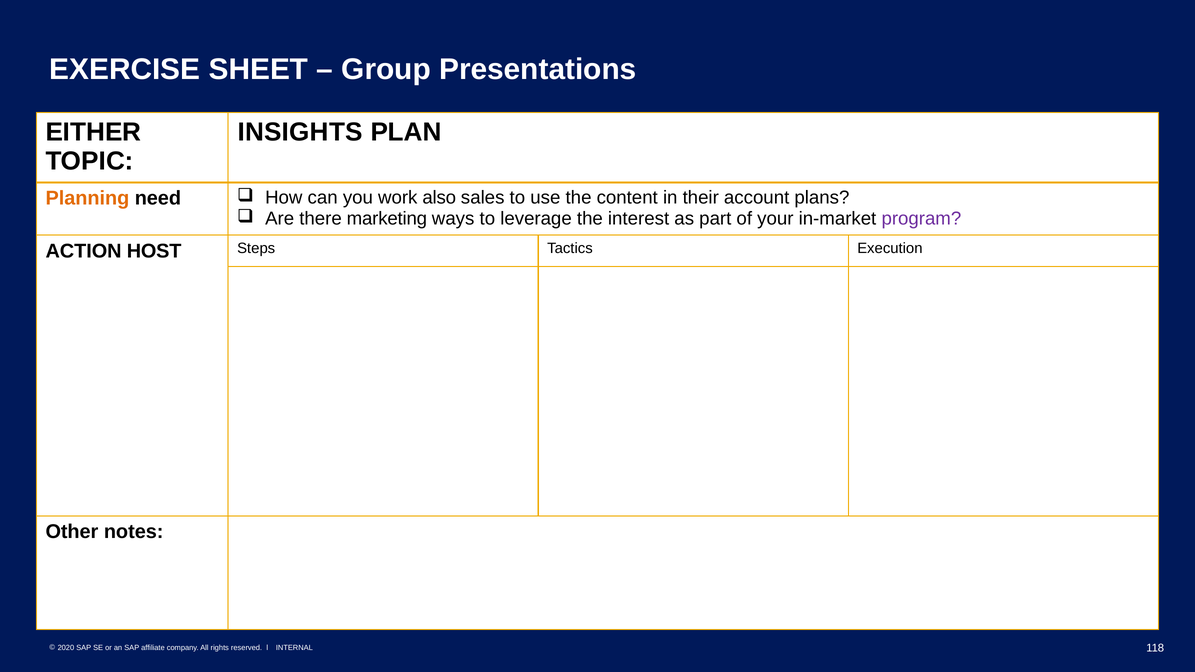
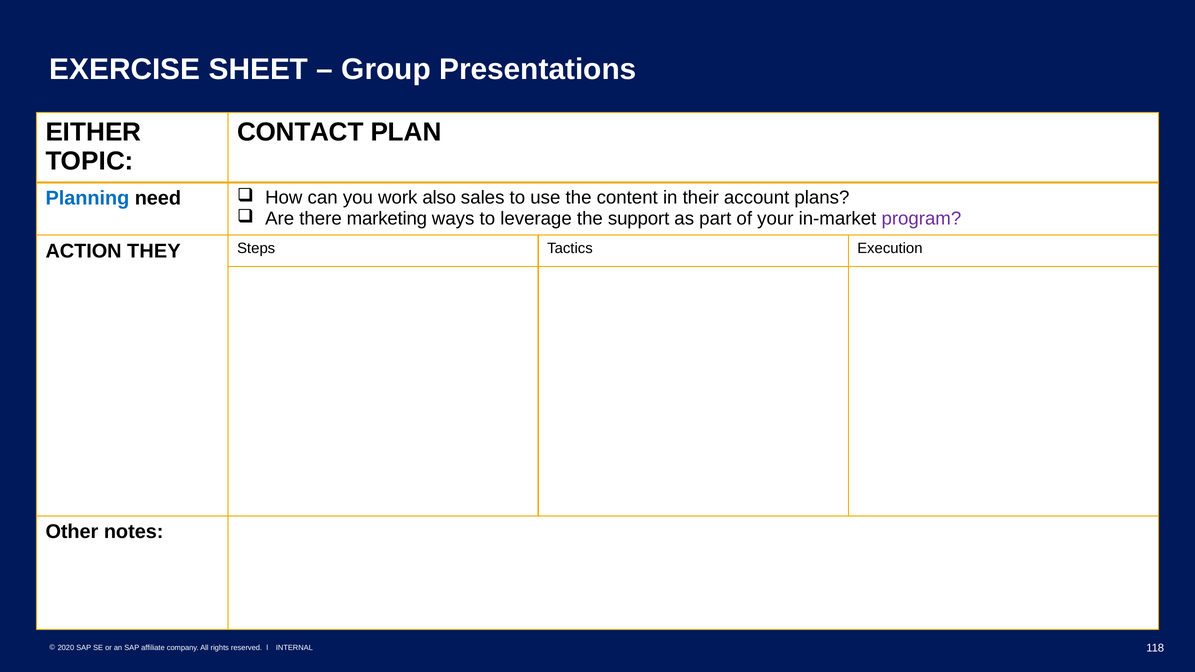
INSIGHTS: INSIGHTS -> CONTACT
Planning colour: orange -> blue
interest: interest -> support
HOST: HOST -> THEY
